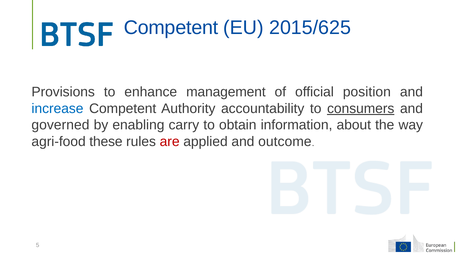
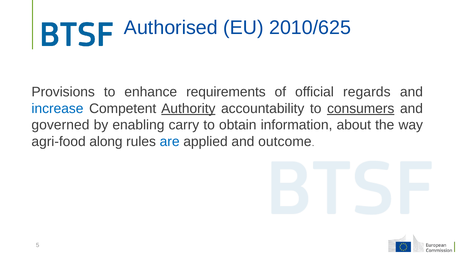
Competent at (171, 28): Competent -> Authorised
2015/625: 2015/625 -> 2010/625
management: management -> requirements
position: position -> regards
Authority underline: none -> present
these: these -> along
are colour: red -> blue
